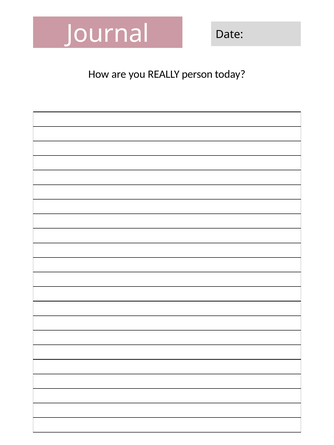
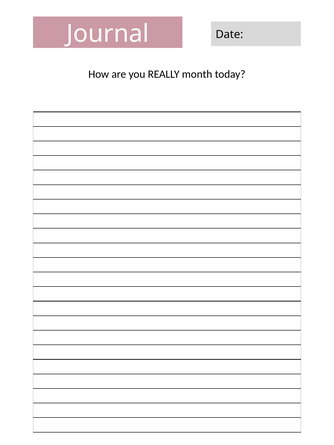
person: person -> month
